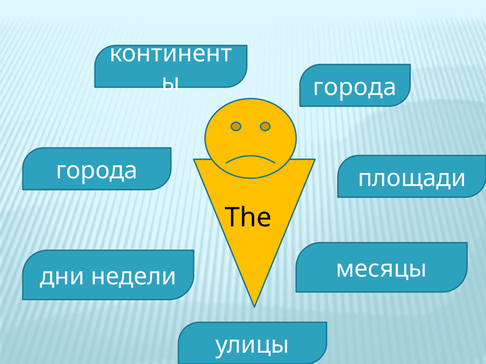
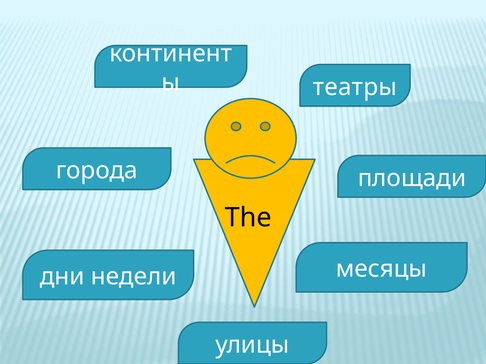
города at (355, 87): города -> театры
